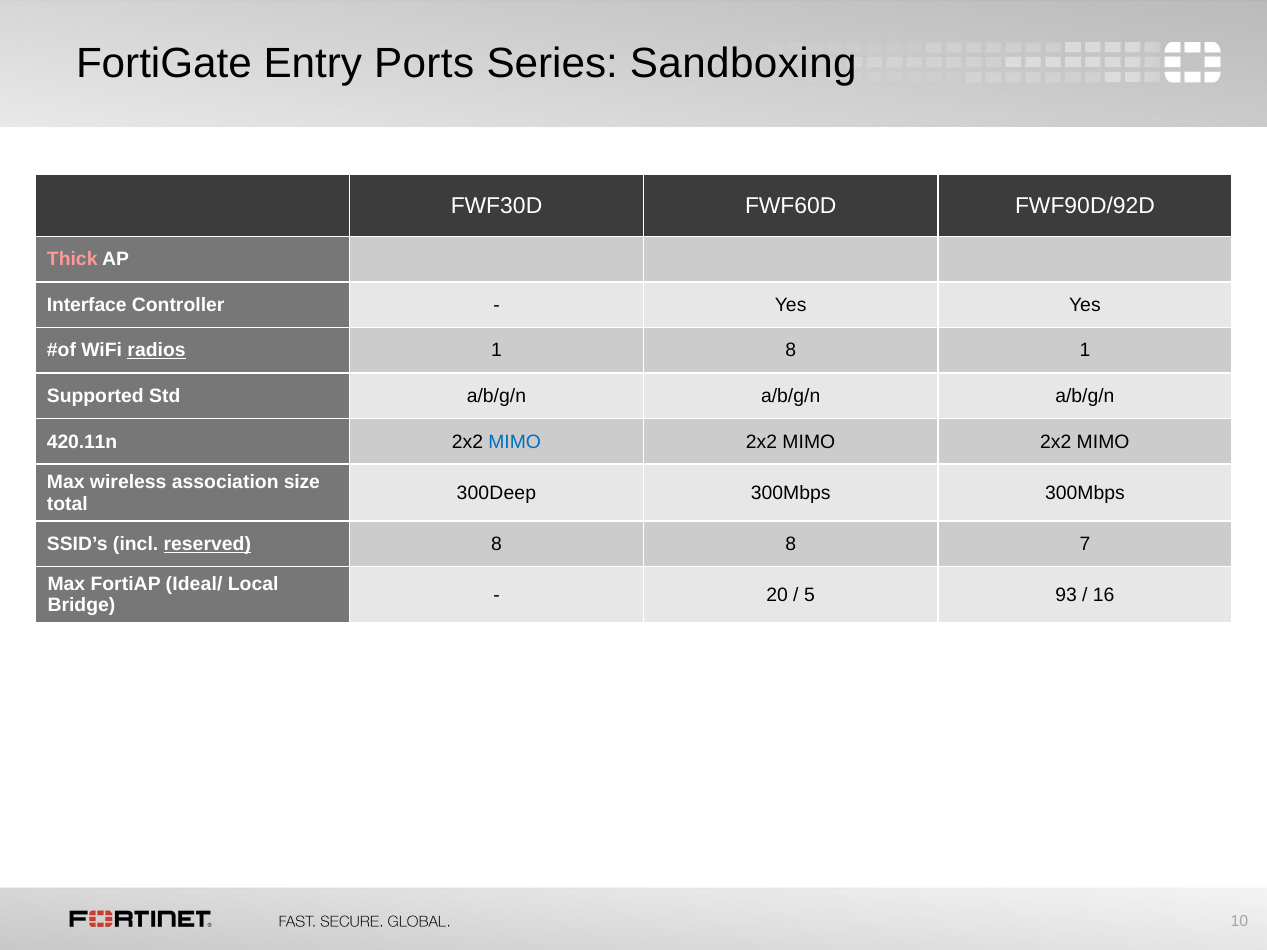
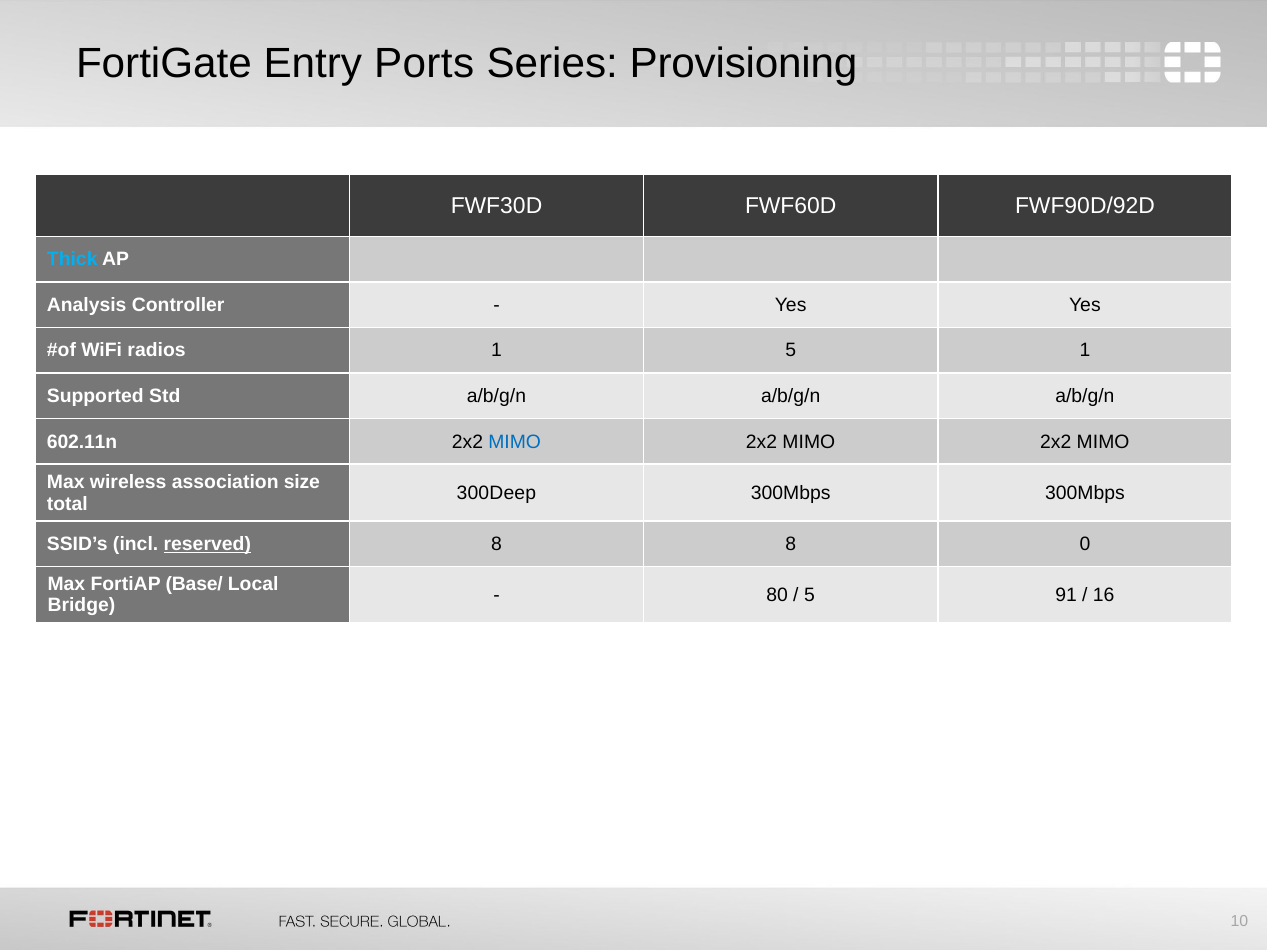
Sandboxing: Sandboxing -> Provisioning
Thick colour: pink -> light blue
Interface: Interface -> Analysis
radios underline: present -> none
1 8: 8 -> 5
420.11n: 420.11n -> 602.11n
7: 7 -> 0
Ideal/: Ideal/ -> Base/
20: 20 -> 80
93: 93 -> 91
